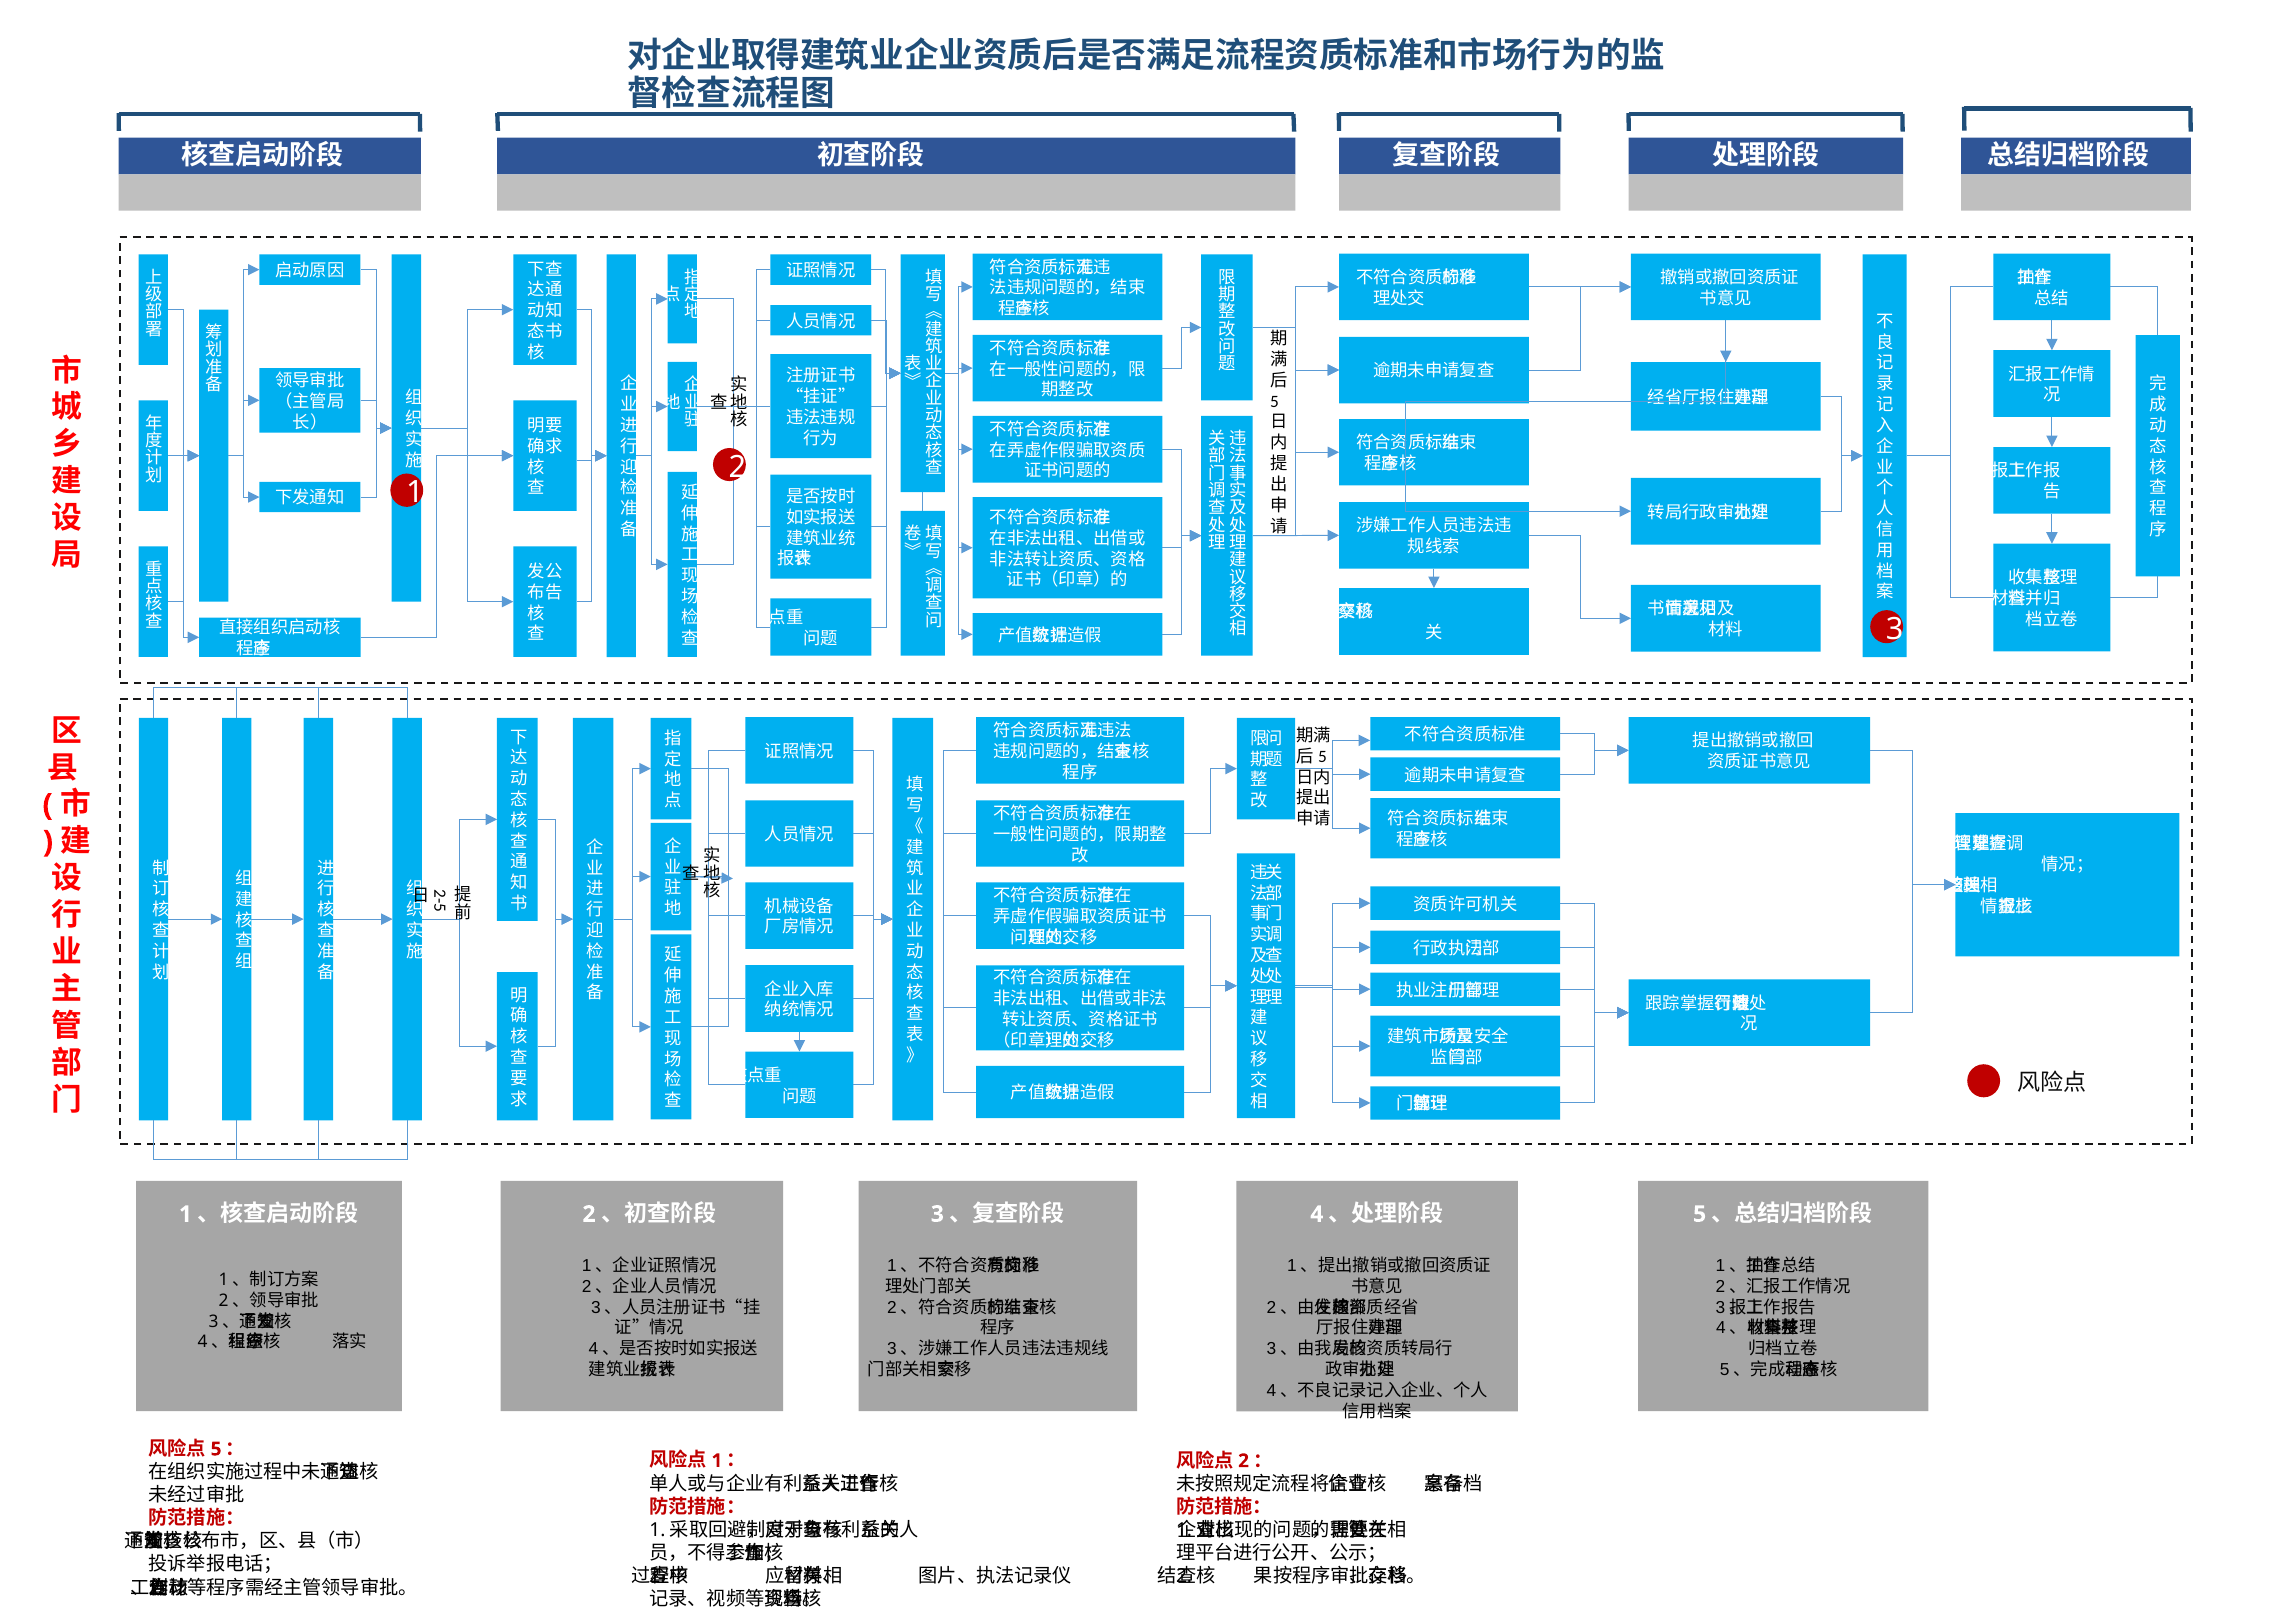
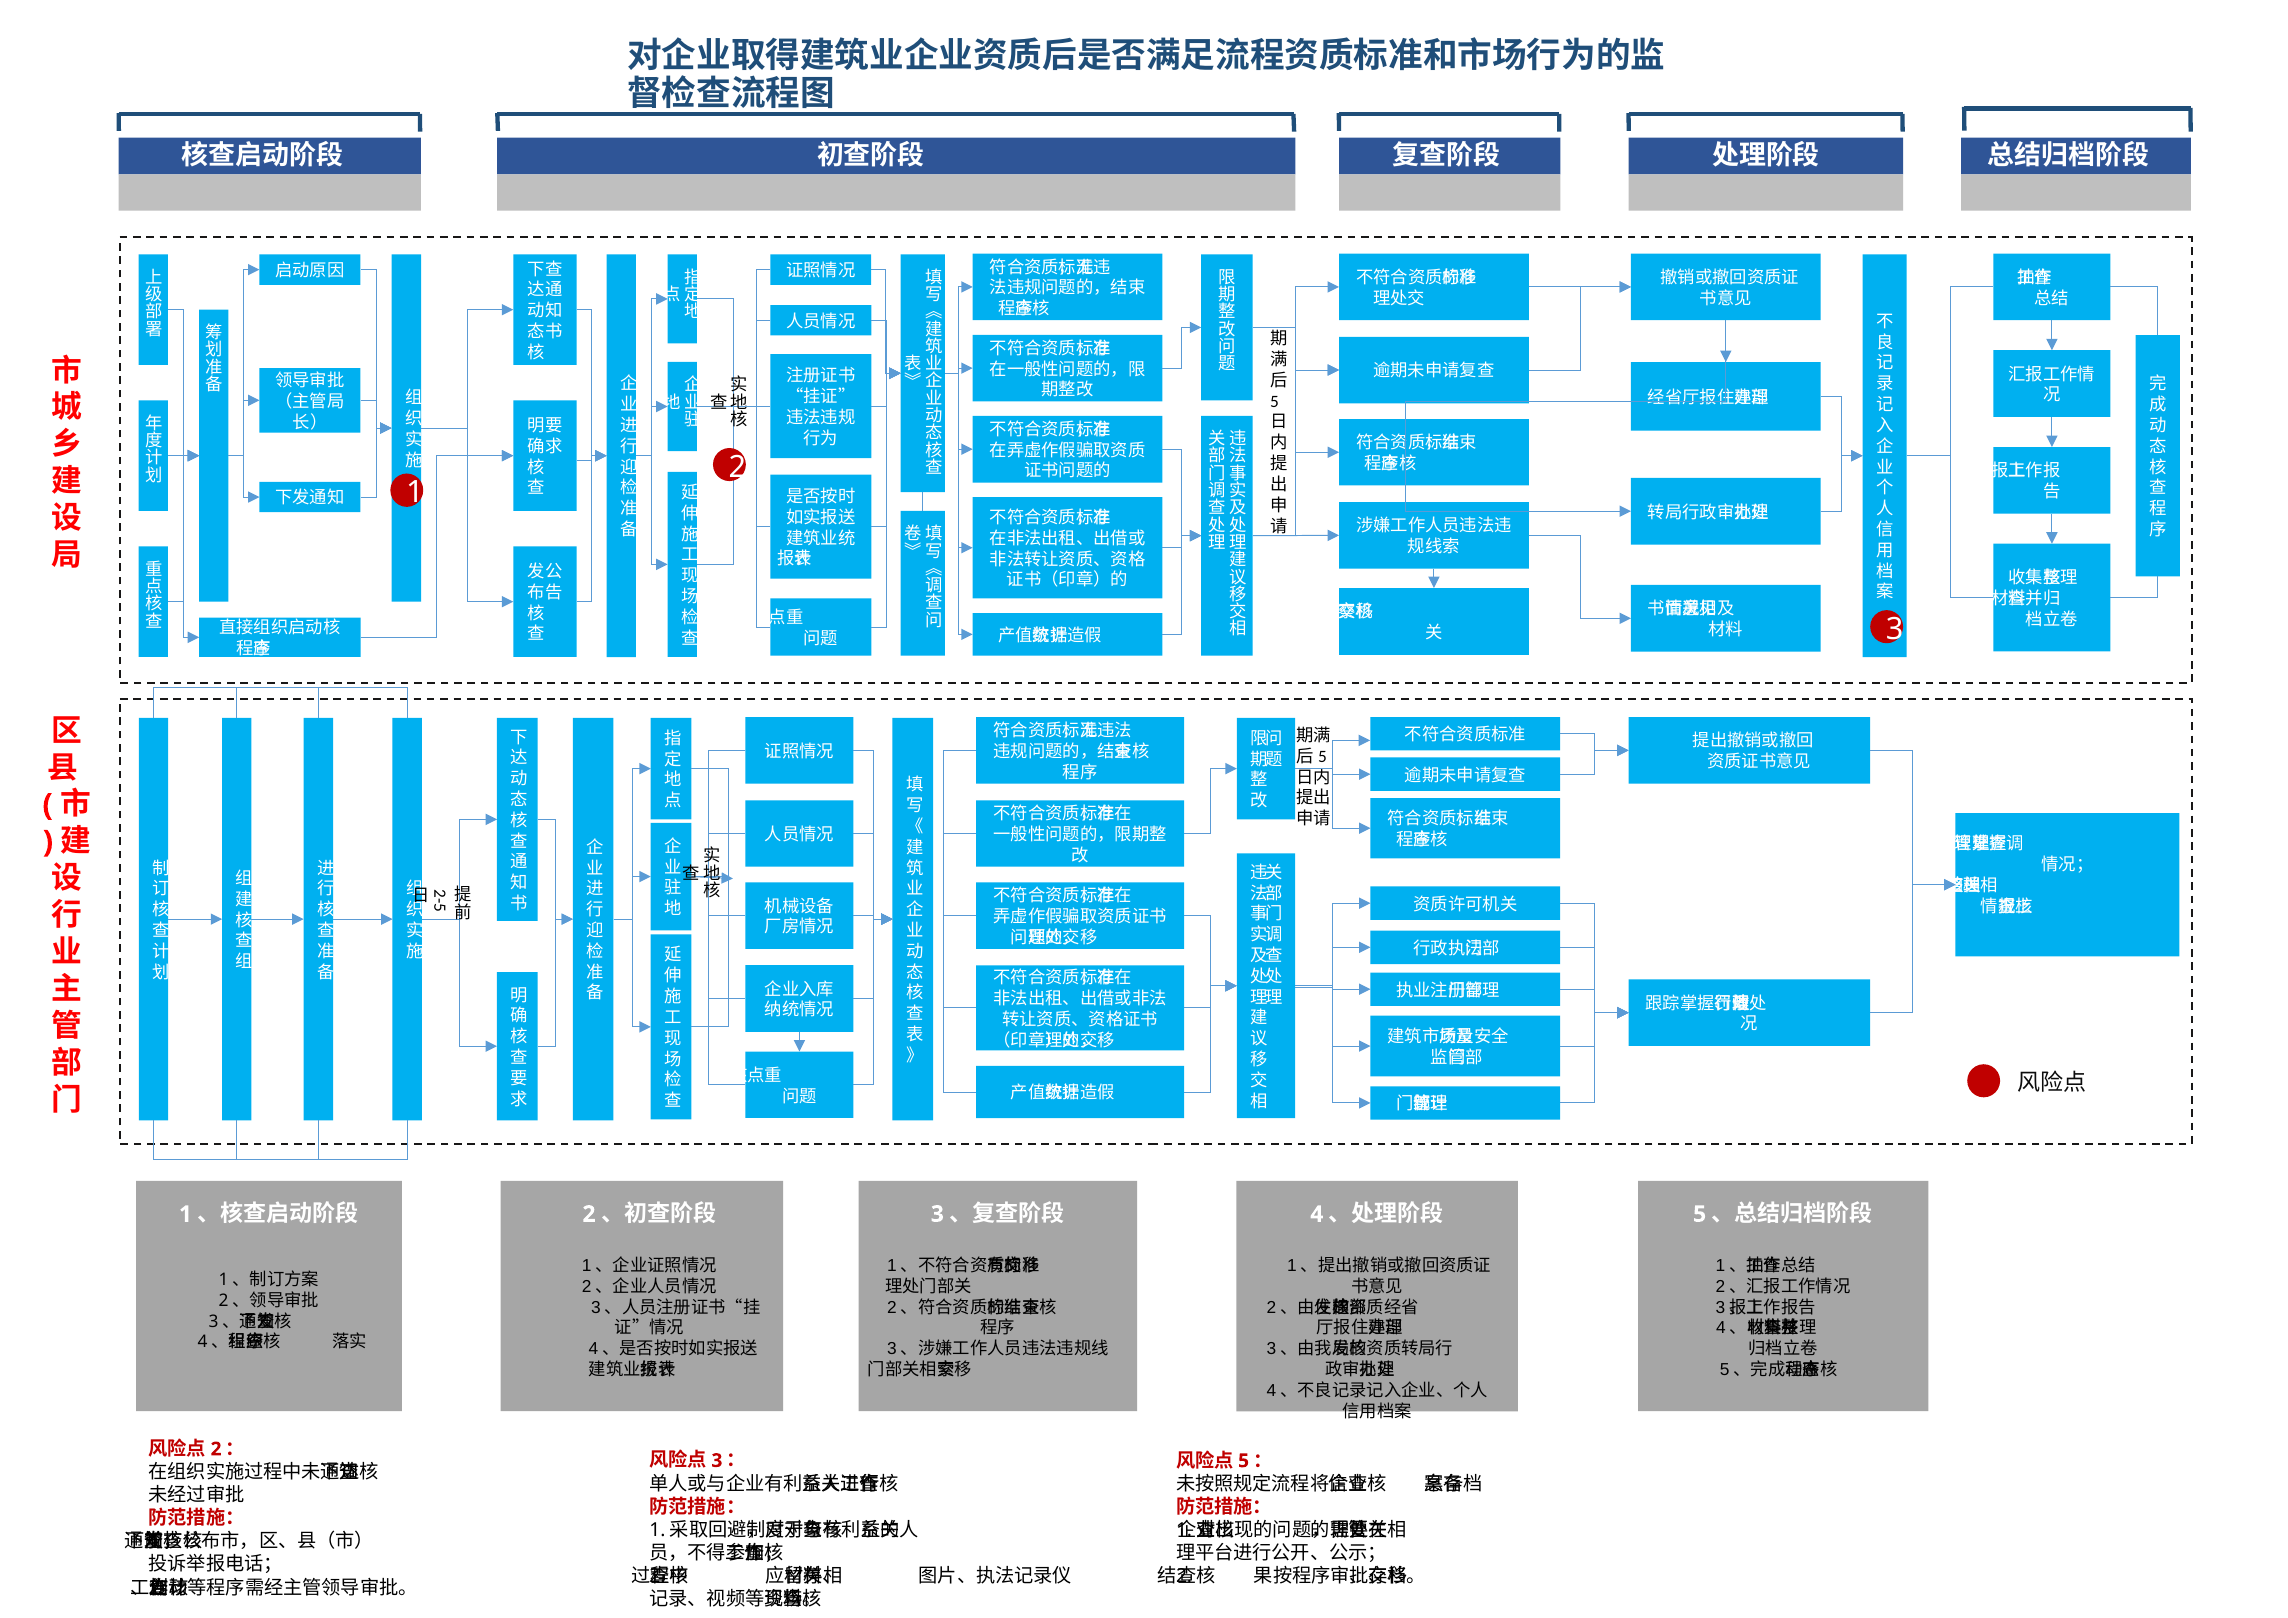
5 at (216, 1449): 5 -> 2
1 at (717, 1461): 1 -> 3
2 at (1244, 1461): 2 -> 5
